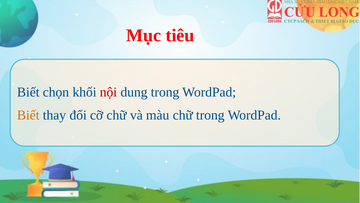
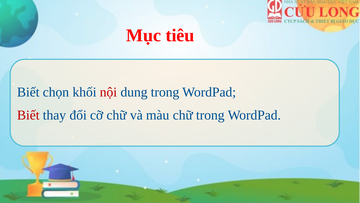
Biết at (28, 115) colour: orange -> red
